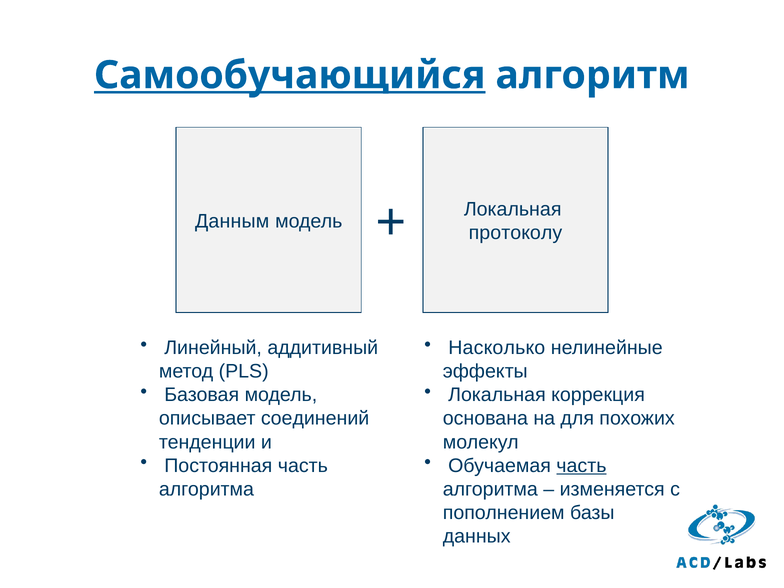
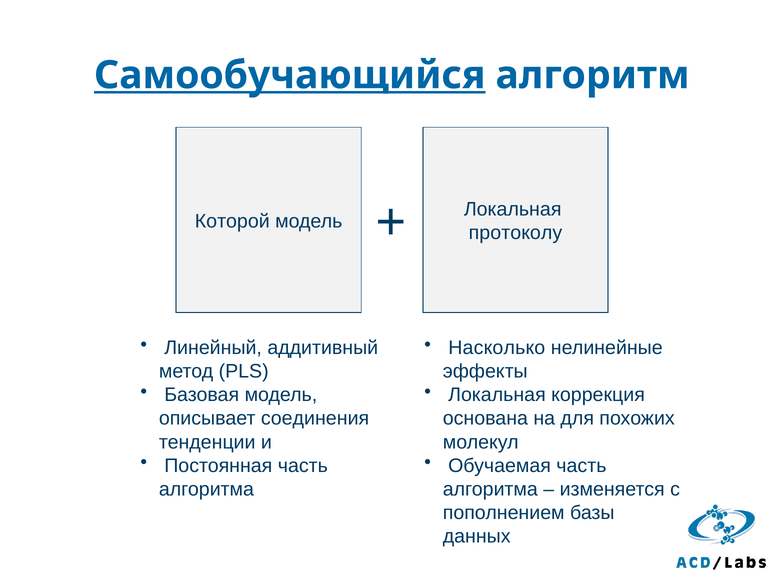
Данным: Данным -> Которой
соединений: соединений -> соединения
часть at (581, 466) underline: present -> none
